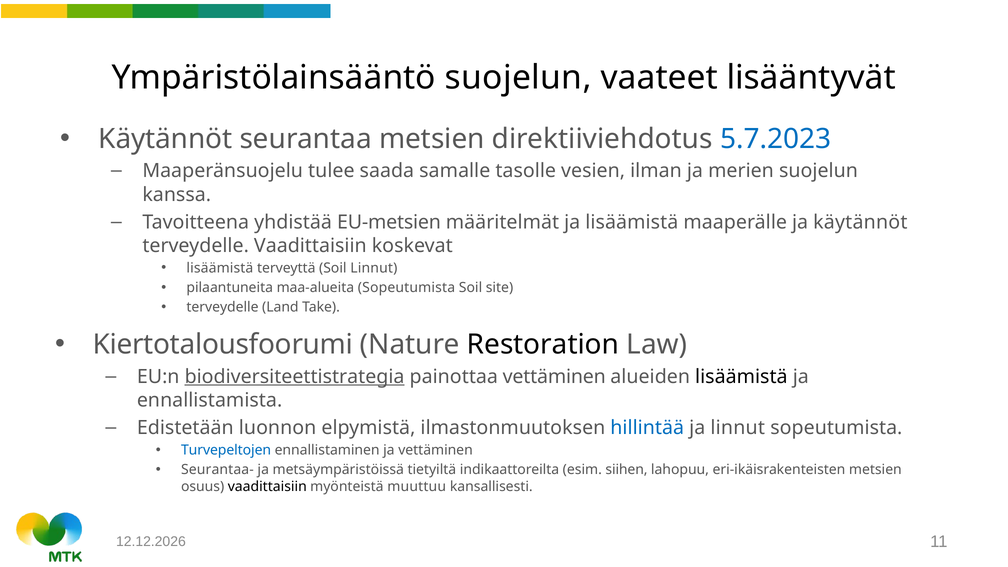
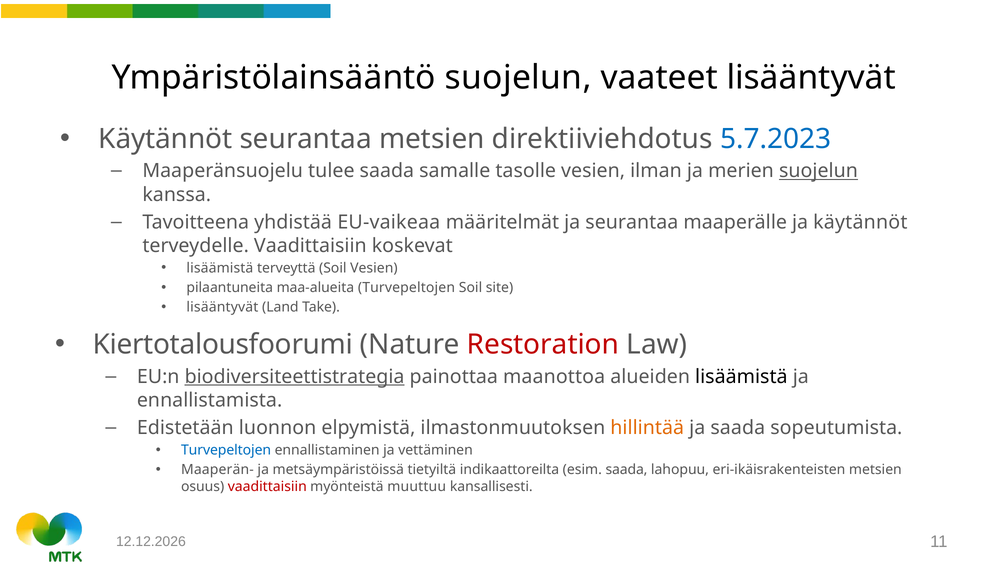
suojelun at (818, 171) underline: none -> present
EU-metsien: EU-metsien -> EU-vaikeaa
ja lisäämistä: lisäämistä -> seurantaa
Soil Linnut: Linnut -> Vesien
maa-alueita Sopeutumista: Sopeutumista -> Turvepeltojen
terveydelle at (223, 307): terveydelle -> lisääntyvät
Restoration colour: black -> red
painottaa vettäminen: vettäminen -> maanottoa
hillintää colour: blue -> orange
ja linnut: linnut -> saada
Seurantaa-: Seurantaa- -> Maaperän-
esim siihen: siihen -> saada
vaadittaisiin at (267, 486) colour: black -> red
